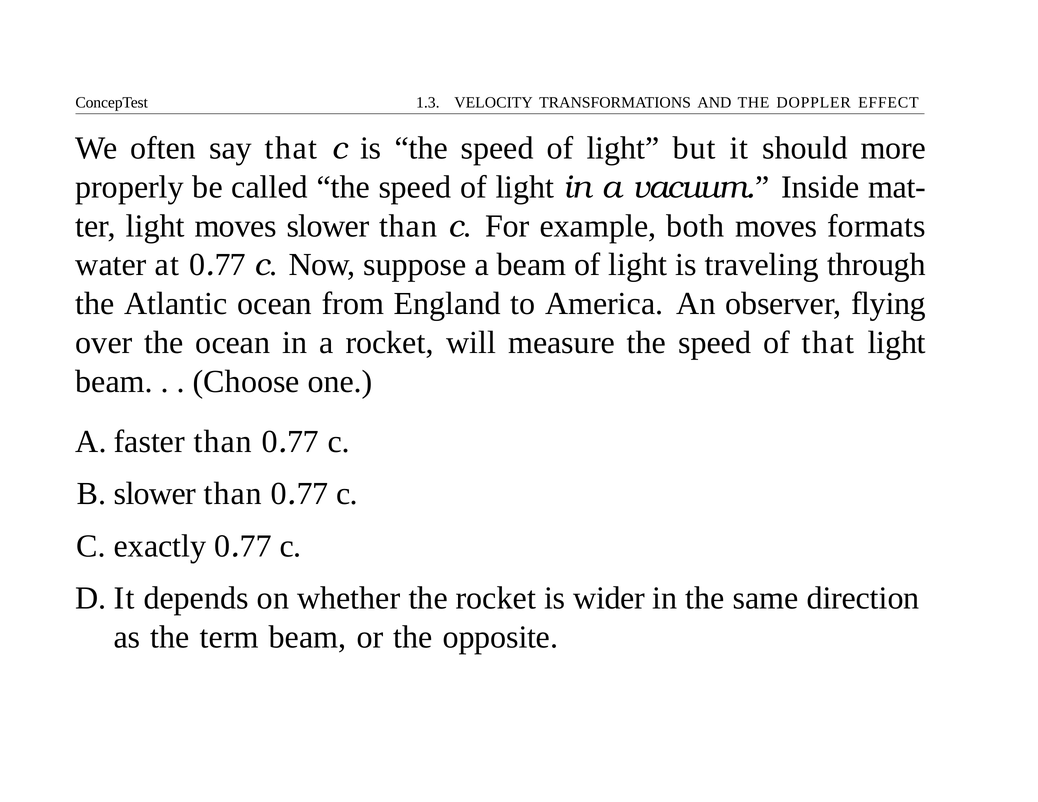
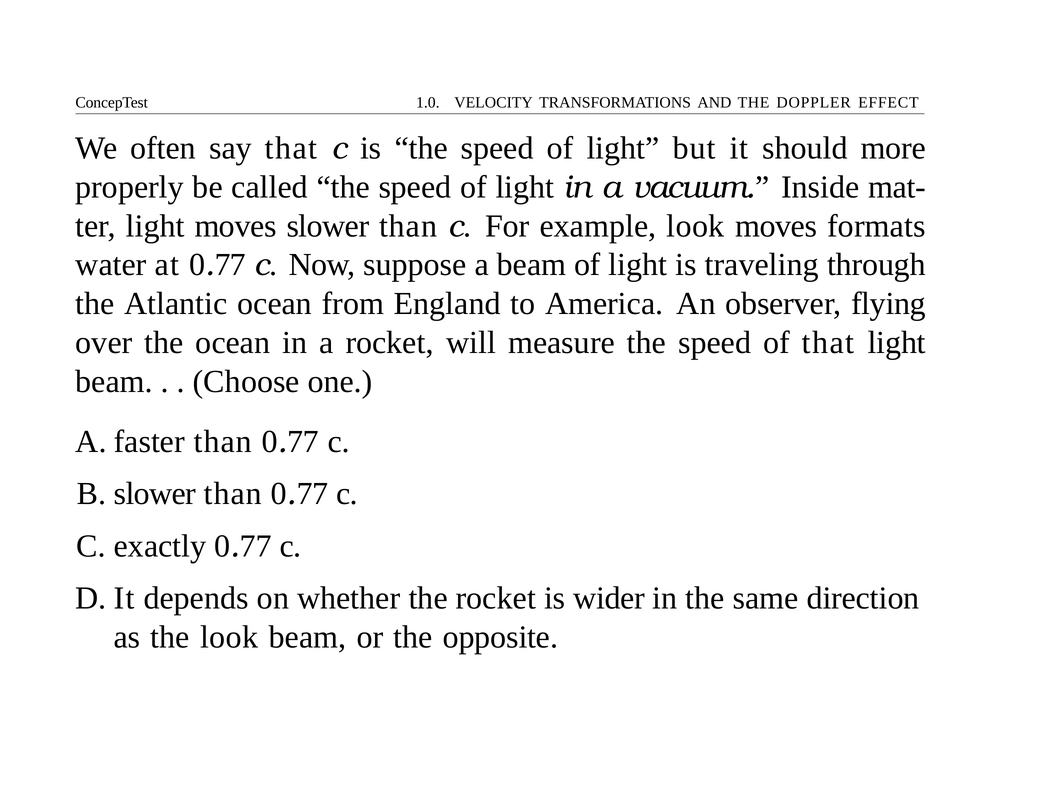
1.3: 1.3 -> 1.0
example both: both -> look
the term: term -> look
